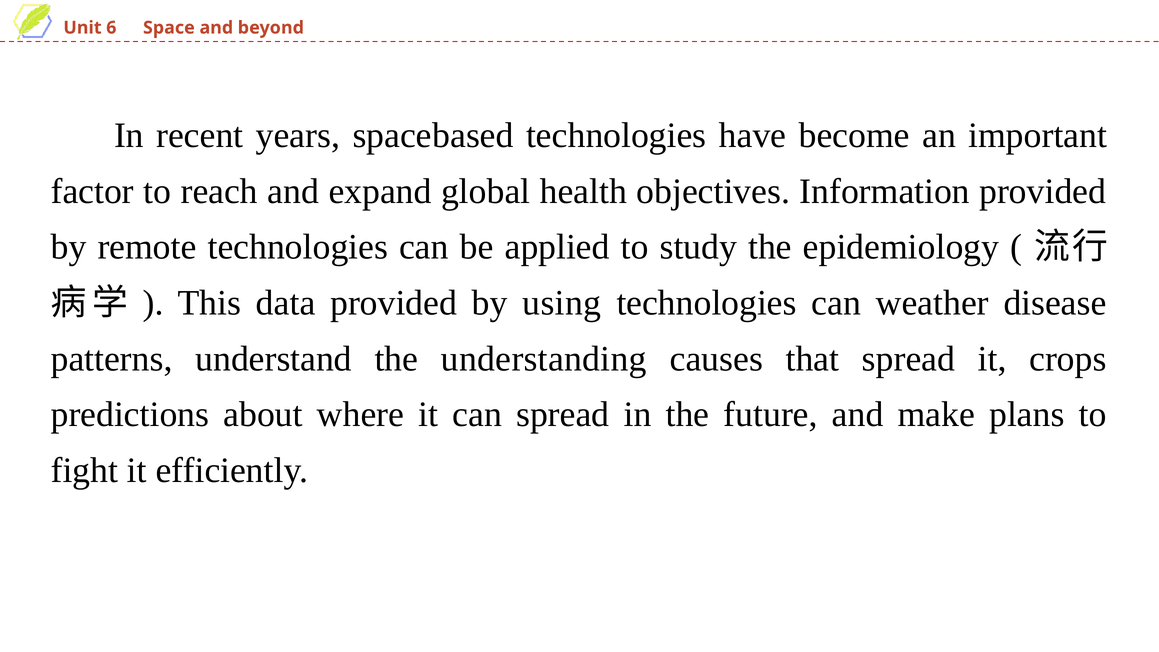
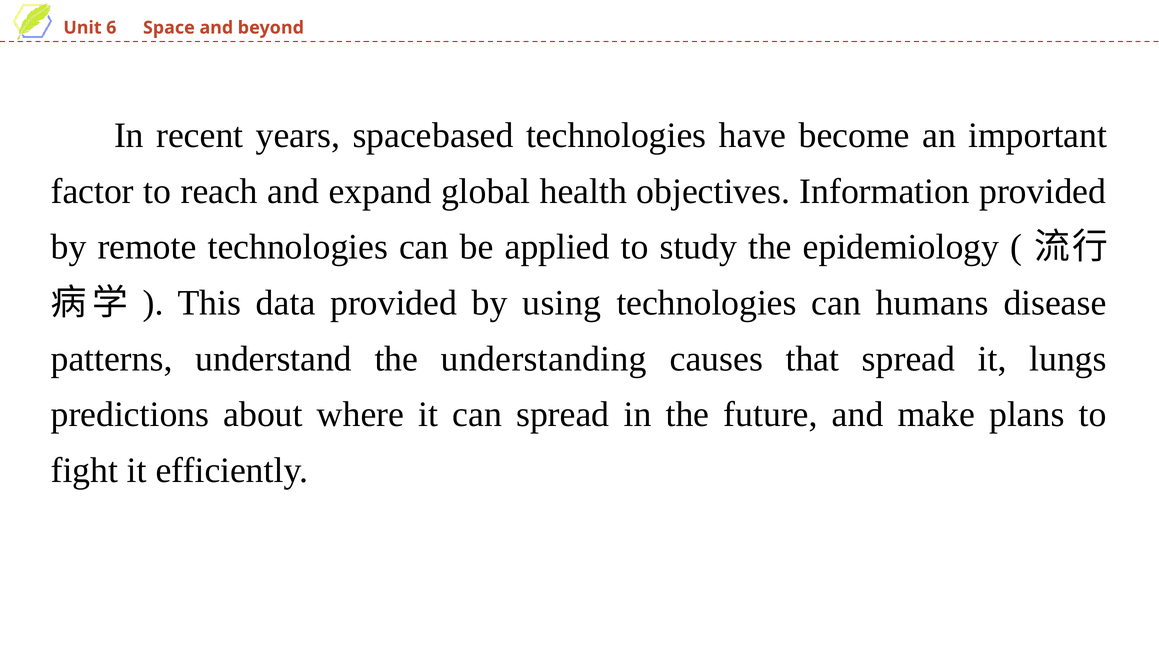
weather: weather -> humans
crops: crops -> lungs
